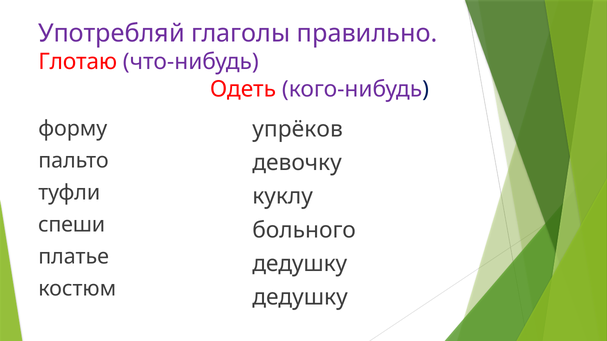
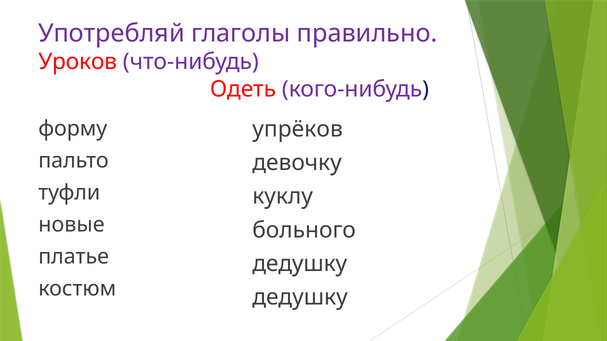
Глотаю: Глотаю -> Уроков
спеши: спеши -> новые
